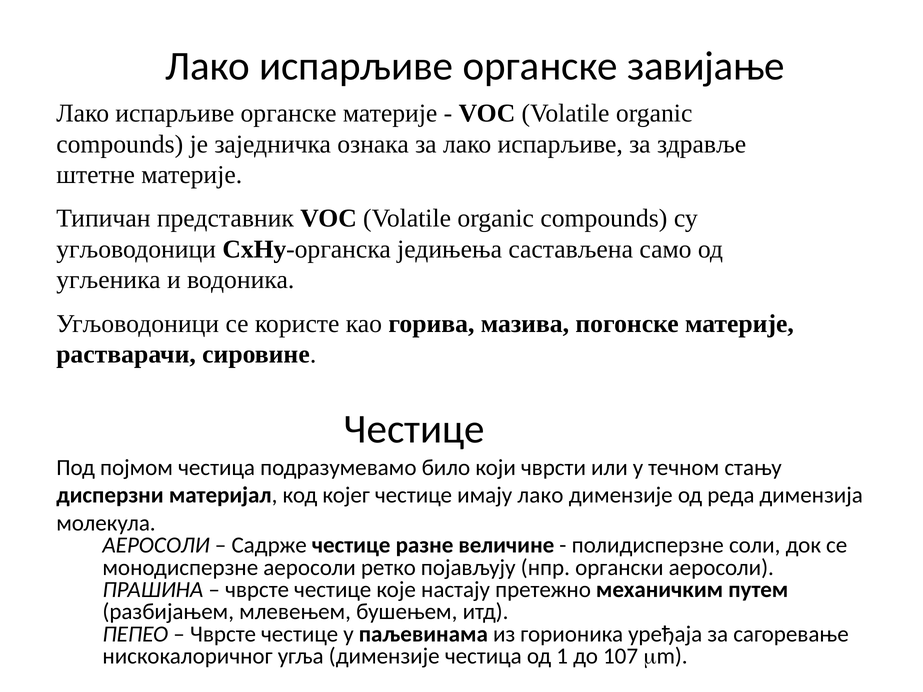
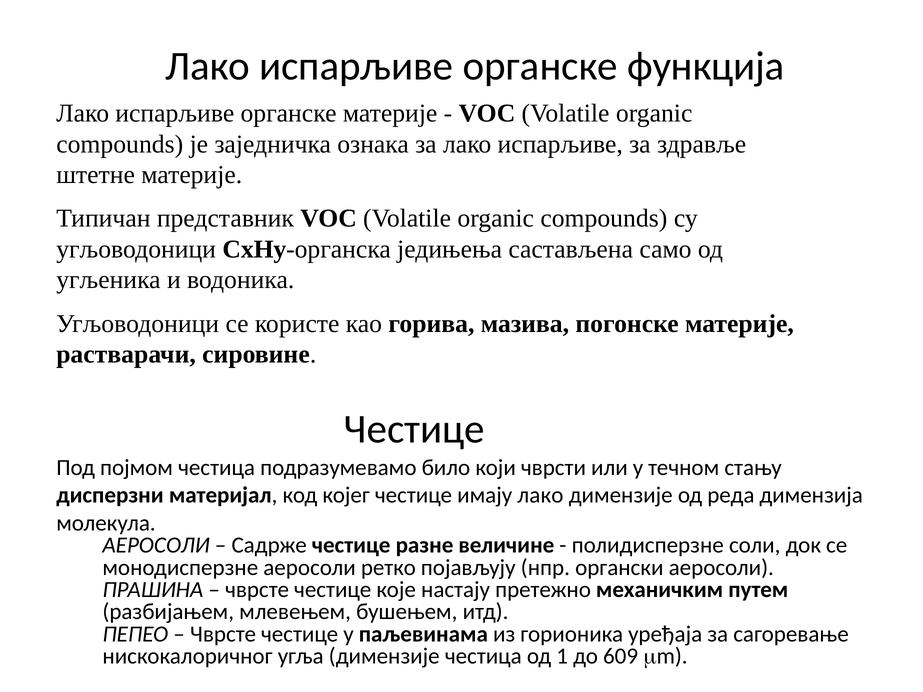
завијање: завијање -> функција
107: 107 -> 609
